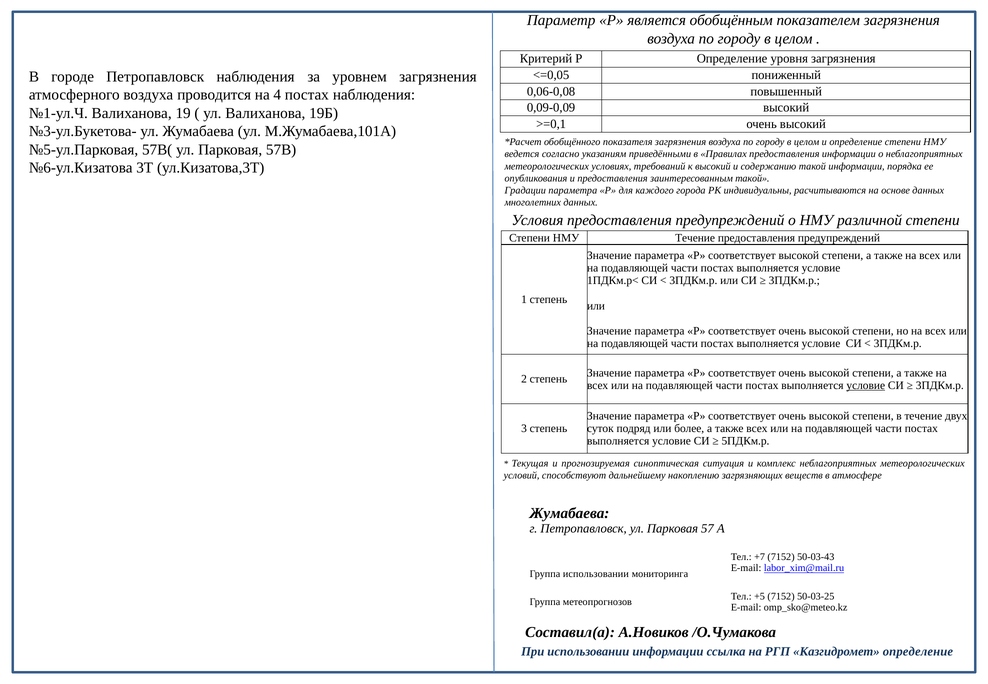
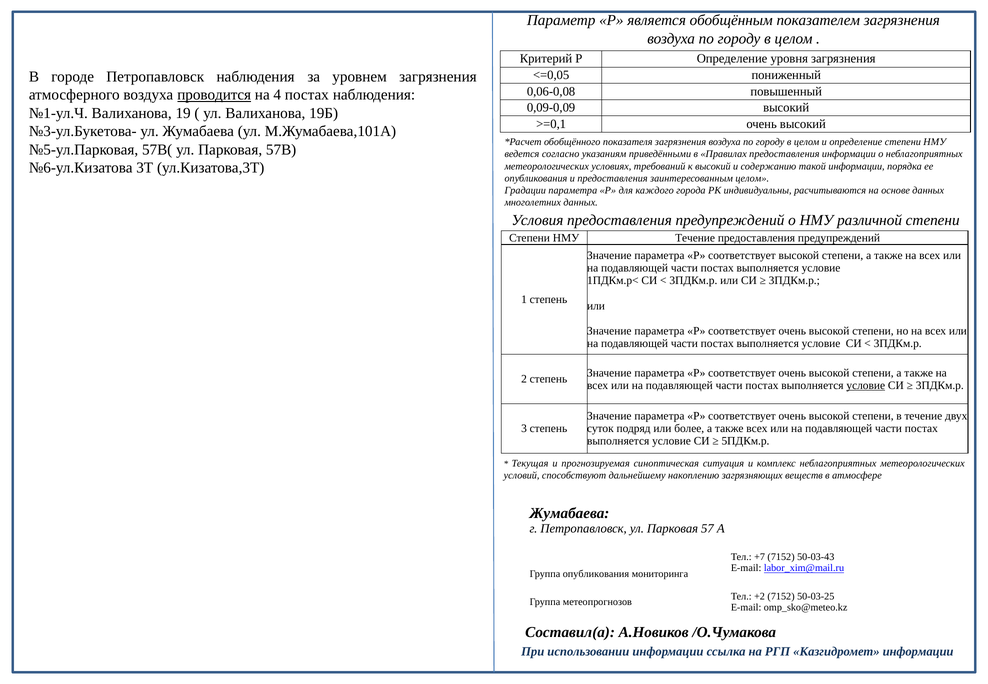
проводится underline: none -> present
заинтересованным такой: такой -> целом
Группа использовании: использовании -> опубликования
+5: +5 -> +2
Казгидромет определение: определение -> информации
